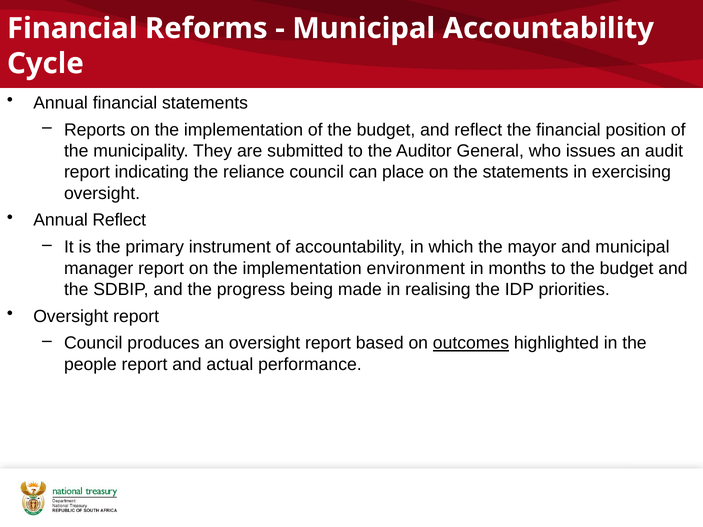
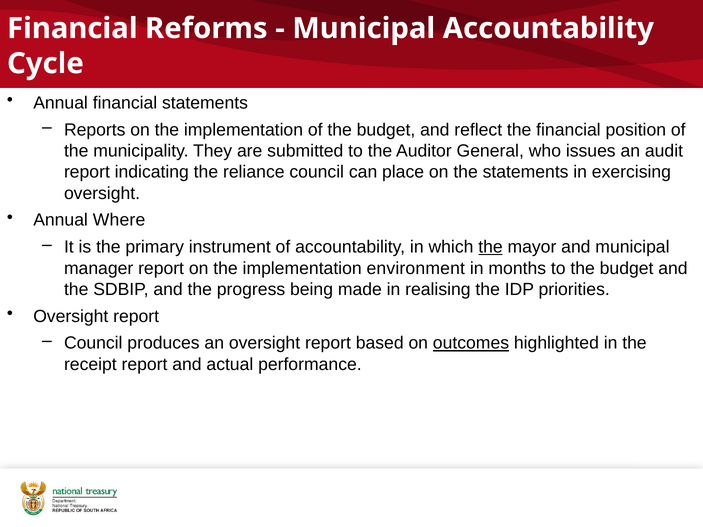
Annual Reflect: Reflect -> Where
the at (490, 247) underline: none -> present
people: people -> receipt
